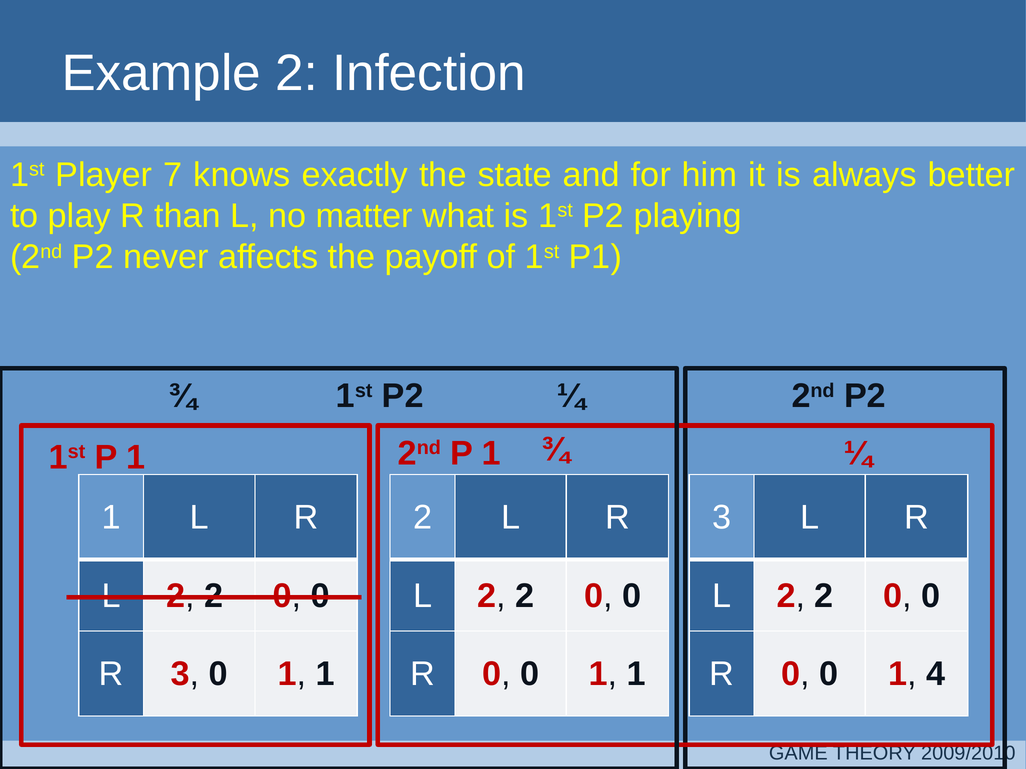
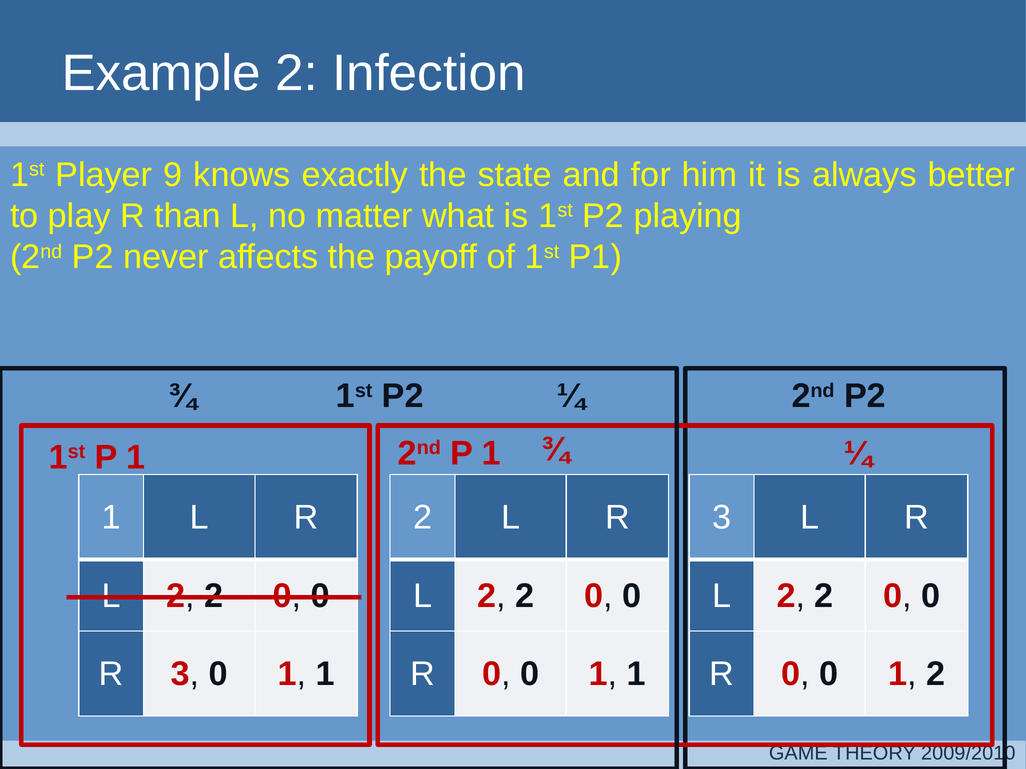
7: 7 -> 9
0 1 4: 4 -> 2
